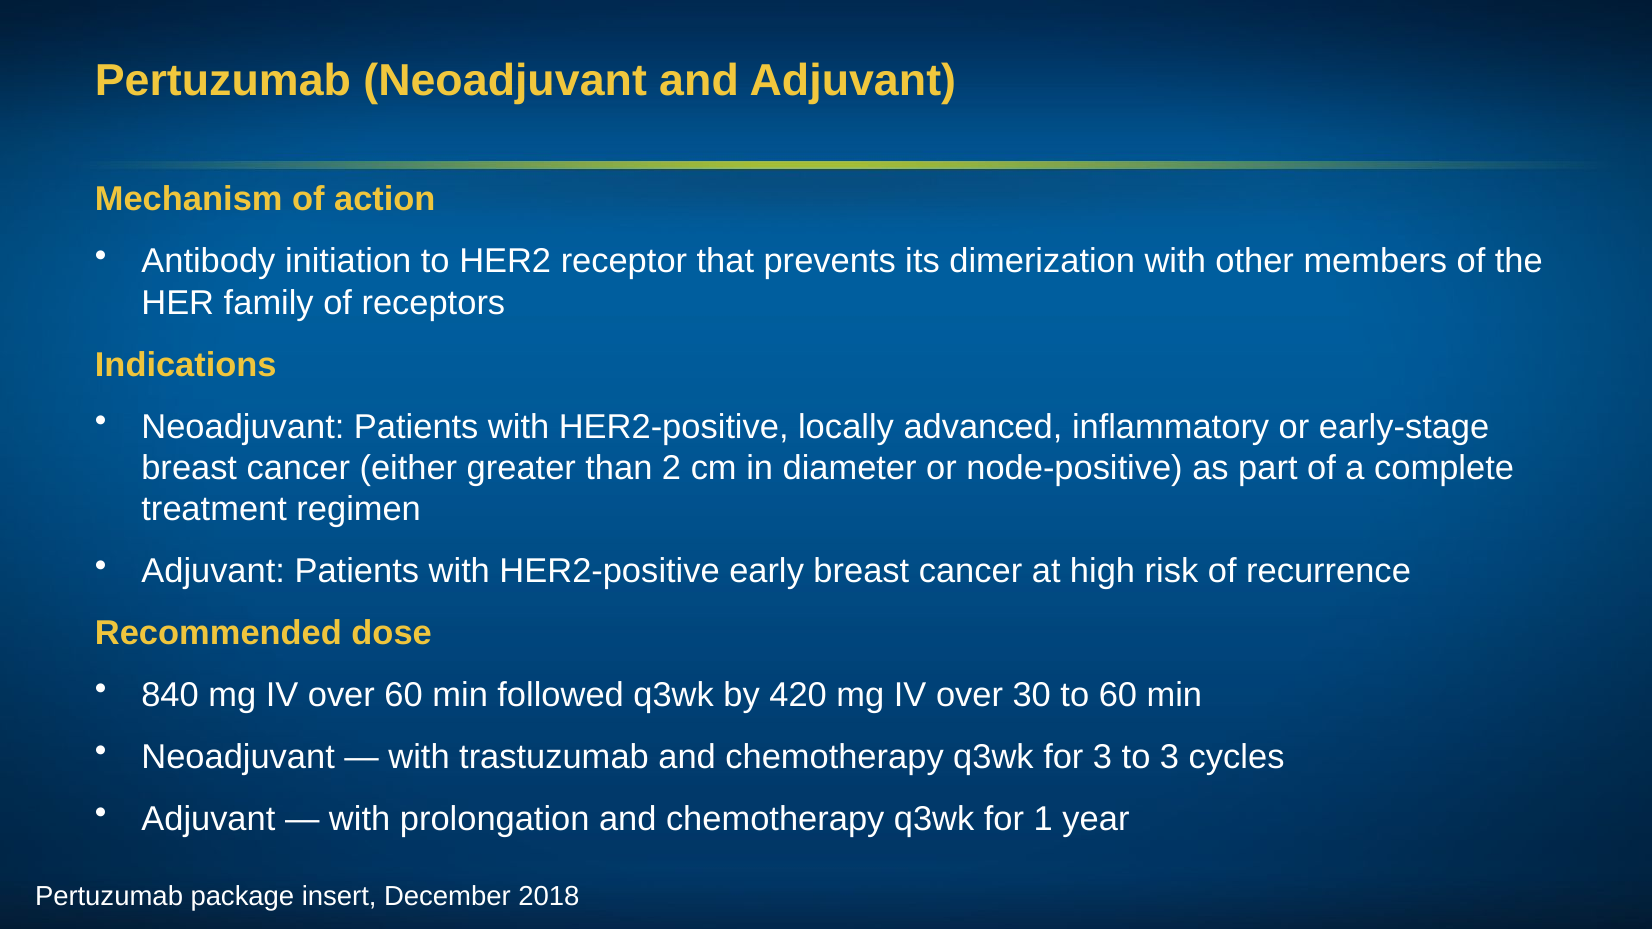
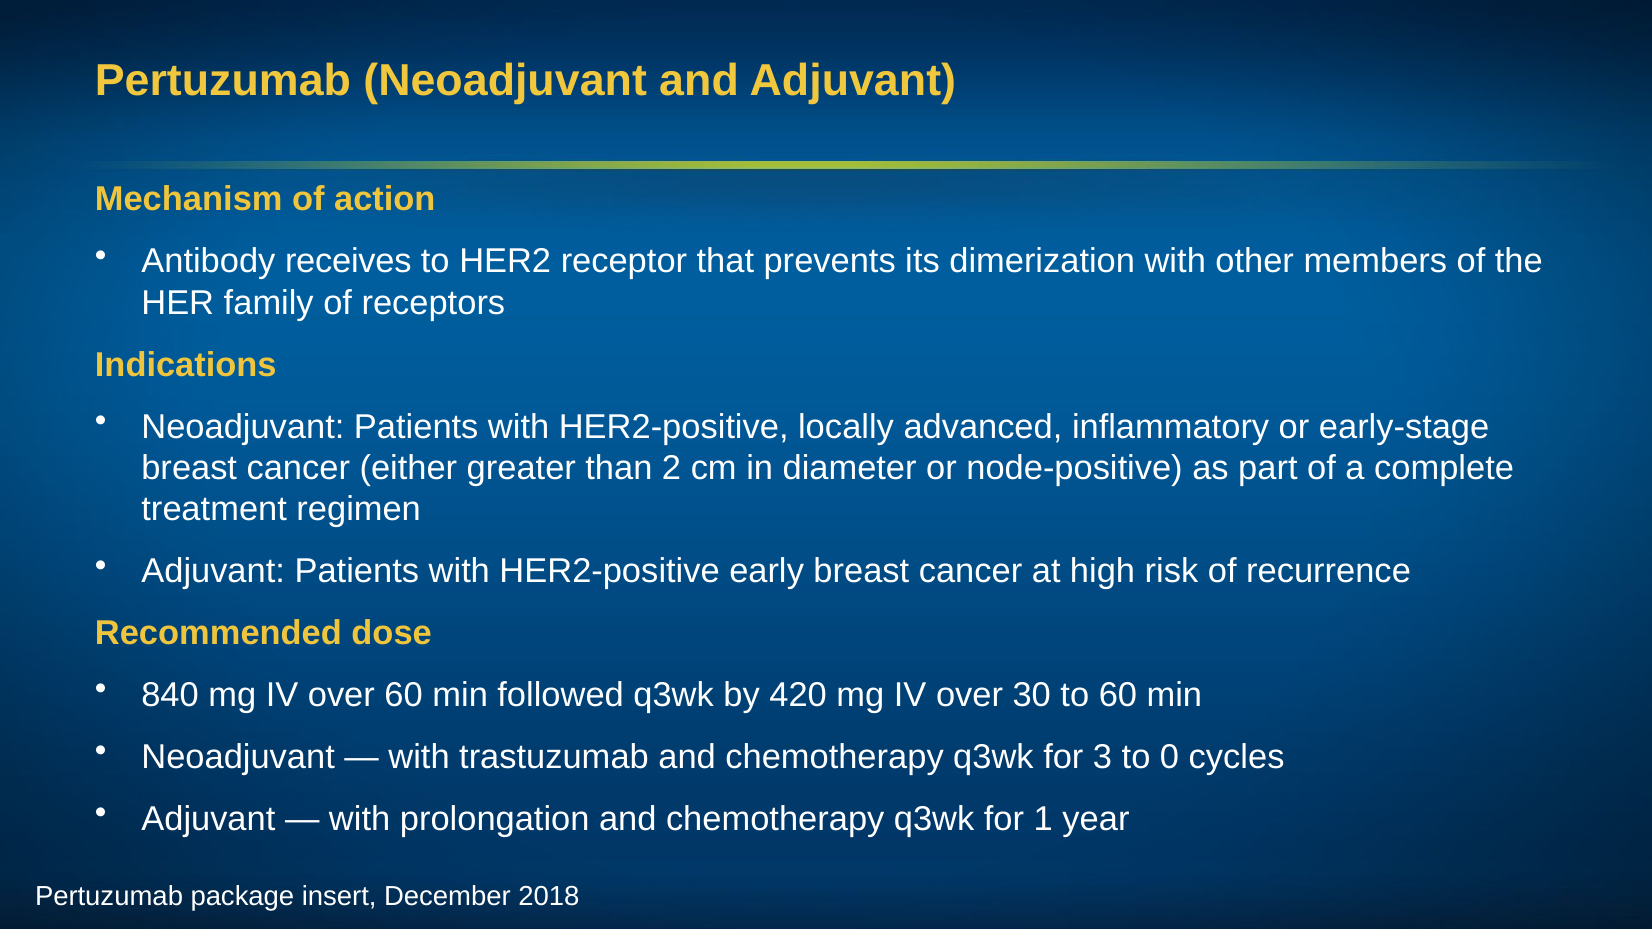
initiation: initiation -> receives
to 3: 3 -> 0
